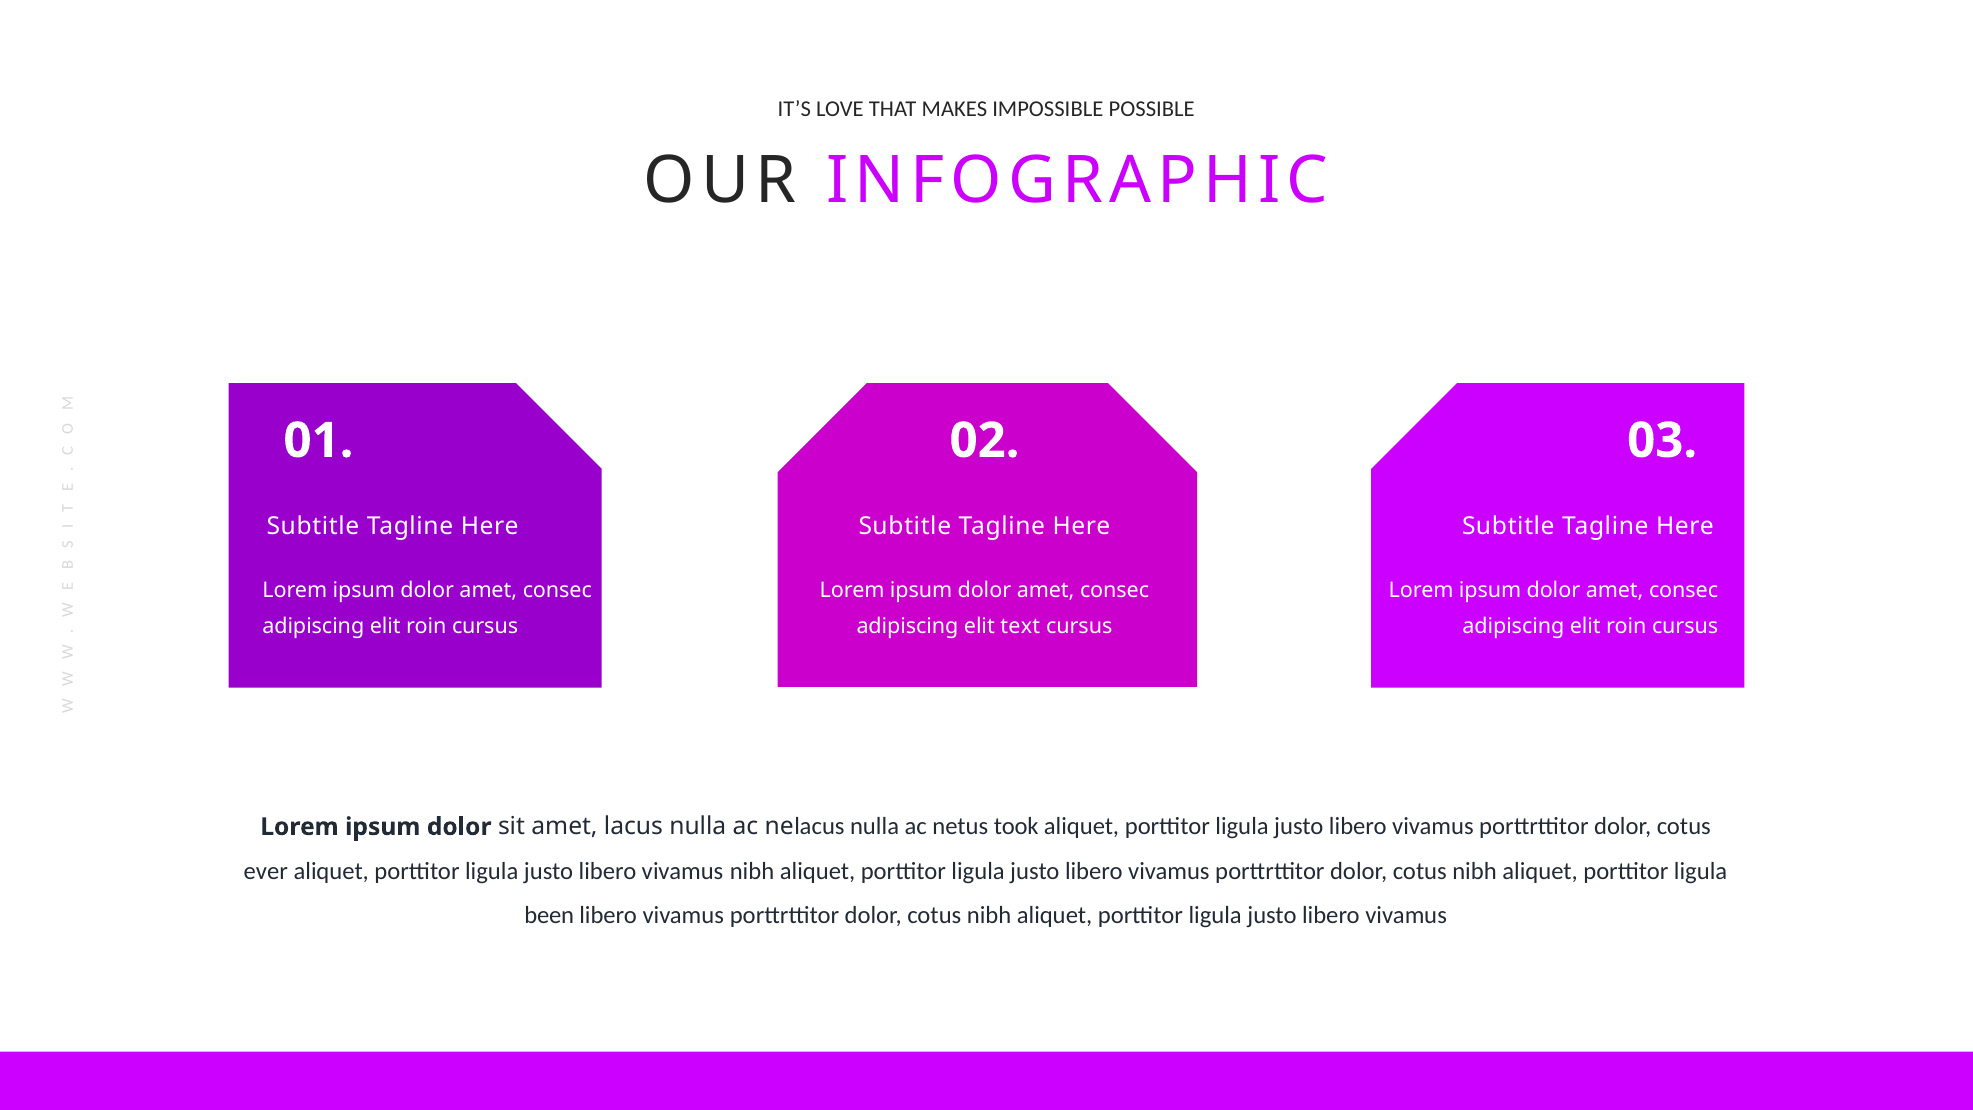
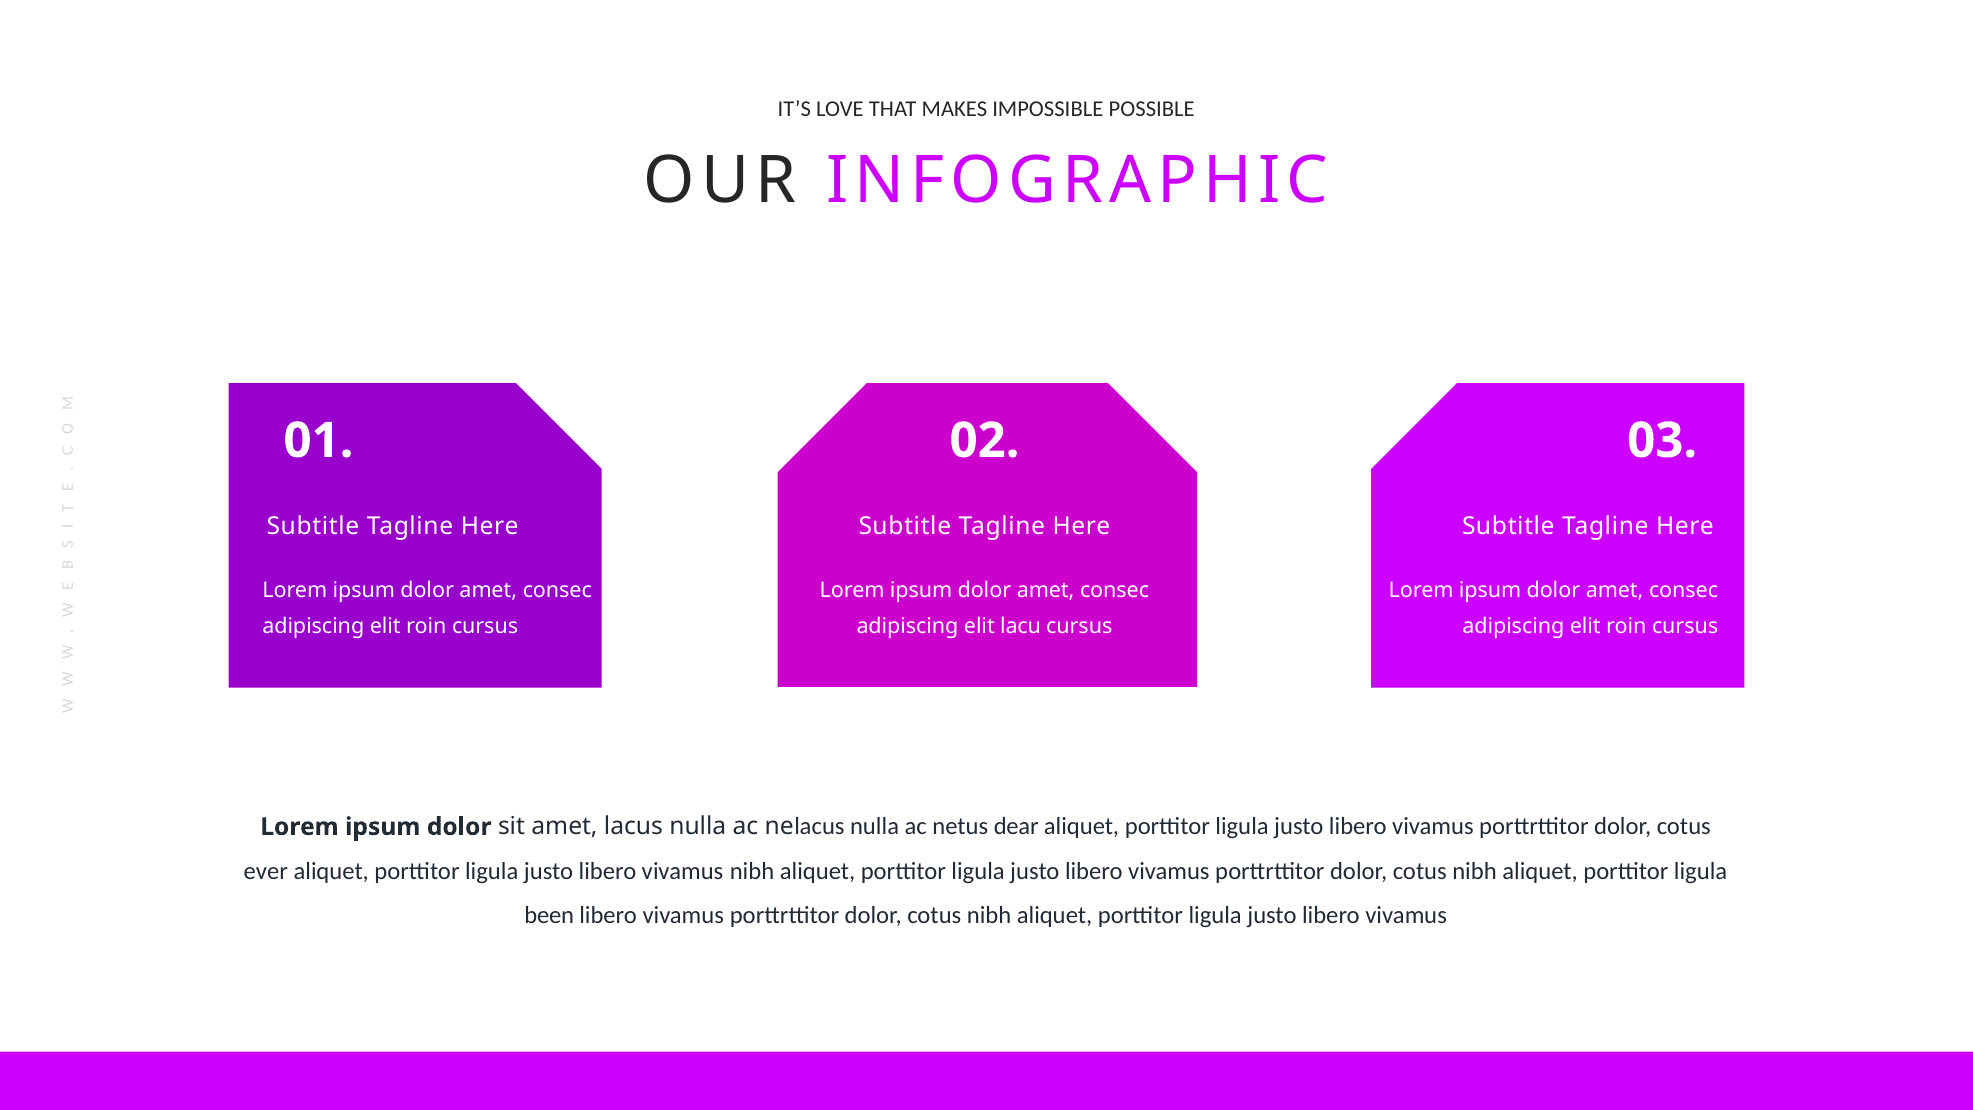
text: text -> lacu
took: took -> dear
